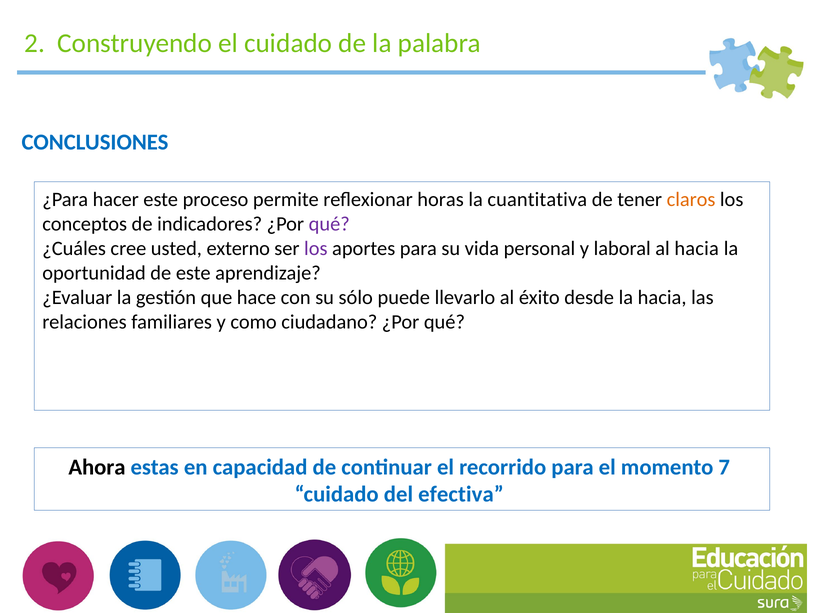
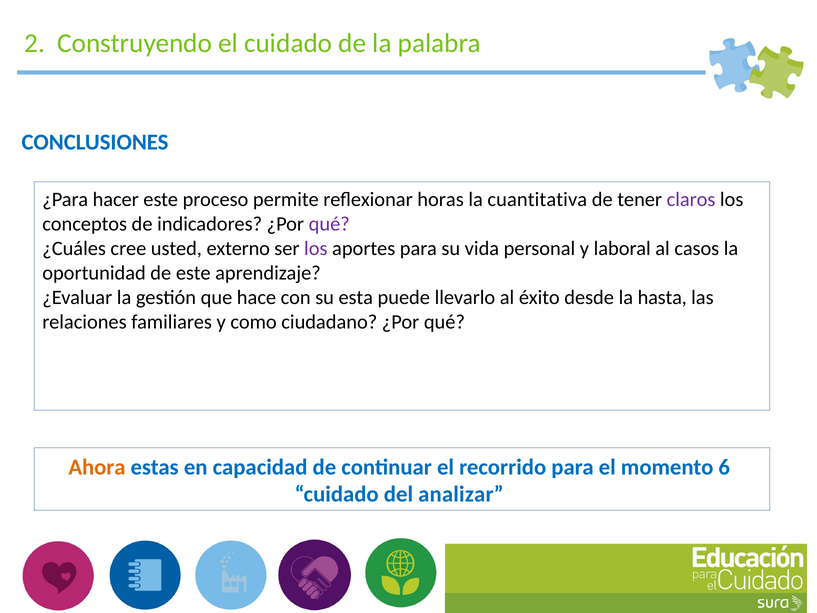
claros colour: orange -> purple
al hacia: hacia -> casos
sólo: sólo -> esta
la hacia: hacia -> hasta
Ahora colour: black -> orange
7: 7 -> 6
efectiva: efectiva -> analizar
